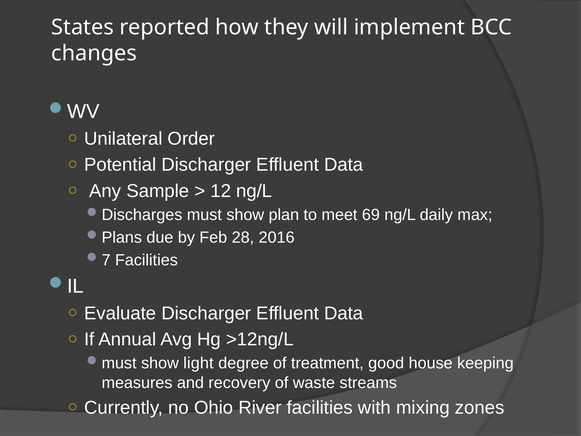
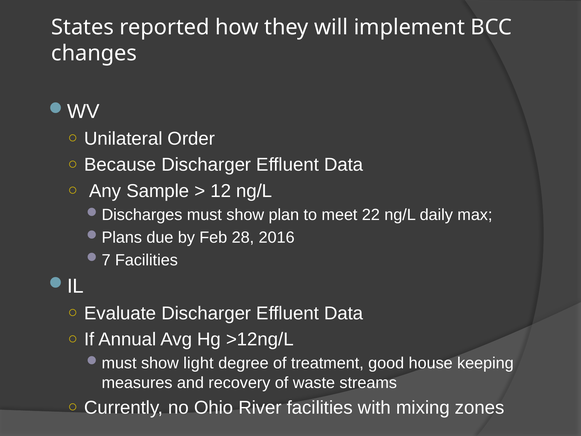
Potential: Potential -> Because
69: 69 -> 22
